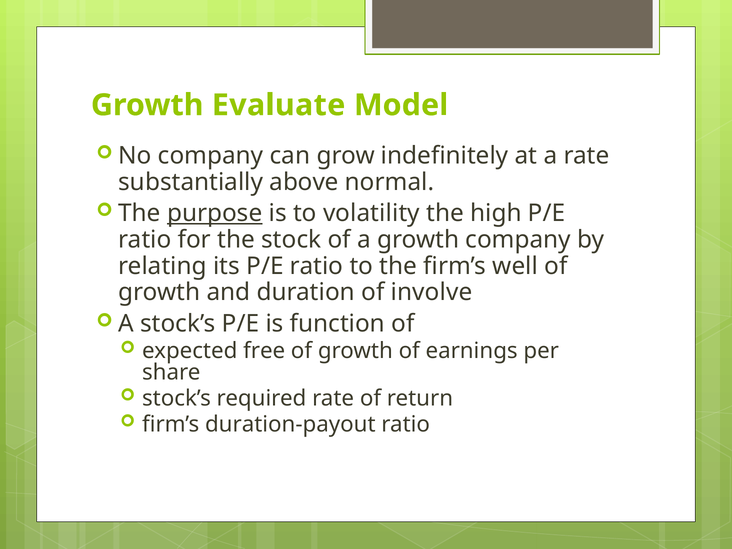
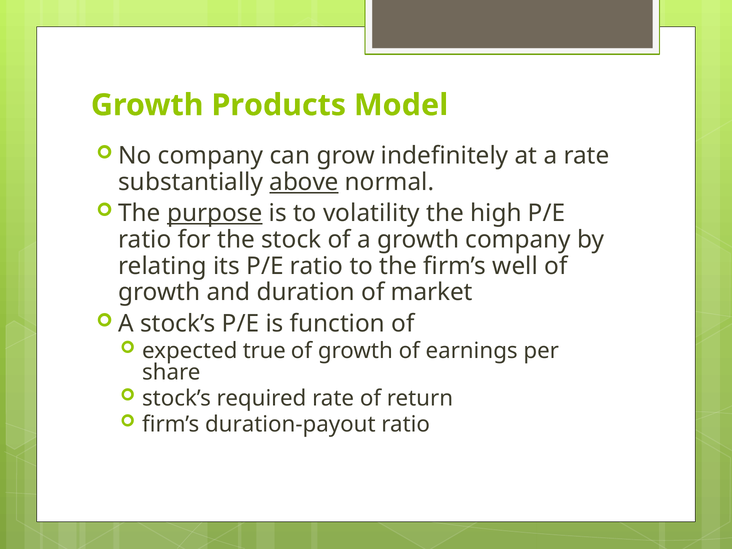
Evaluate: Evaluate -> Products
above underline: none -> present
involve: involve -> market
free: free -> true
